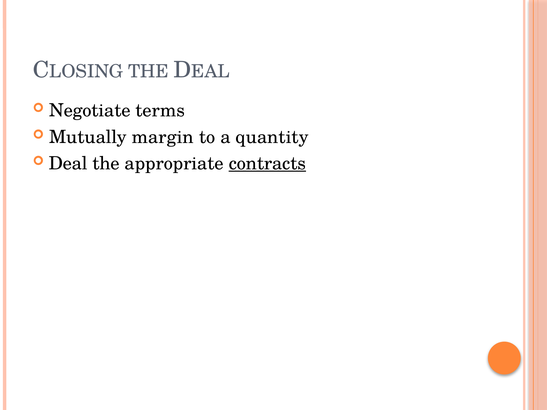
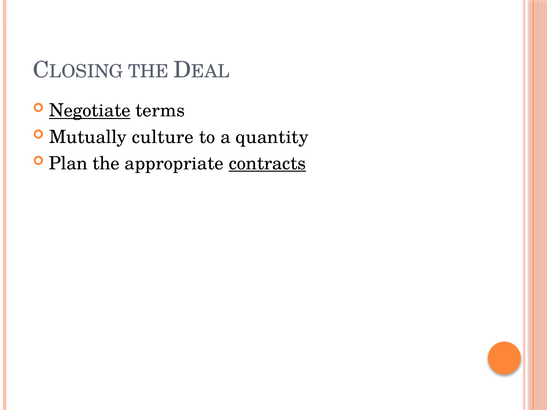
Negotiate underline: none -> present
margin: margin -> culture
Deal: Deal -> Plan
